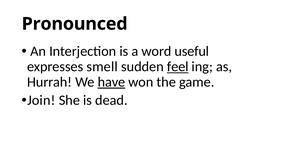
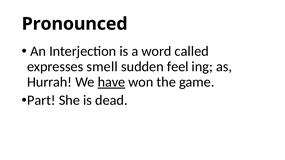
useful: useful -> called
feel underline: present -> none
Join: Join -> Part
